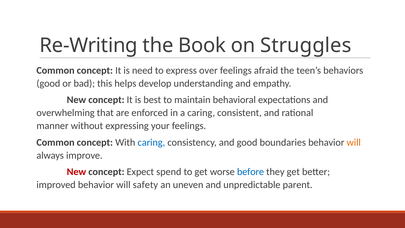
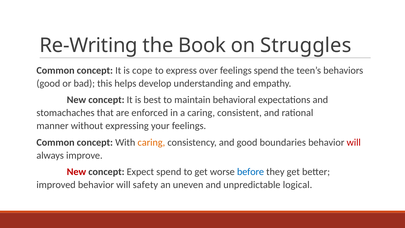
need: need -> cope
feelings afraid: afraid -> spend
overwhelming: overwhelming -> stomachaches
caring at (151, 142) colour: blue -> orange
will at (354, 142) colour: orange -> red
parent: parent -> logical
